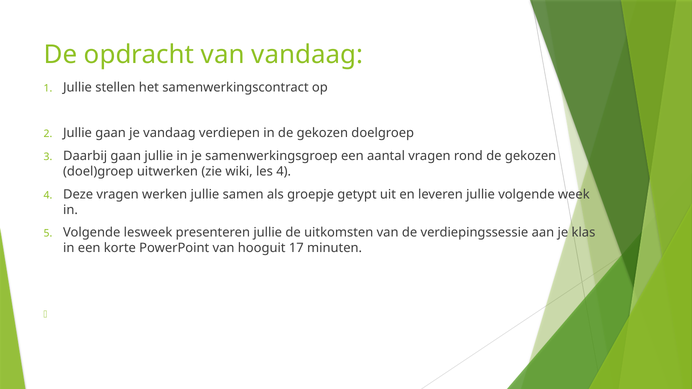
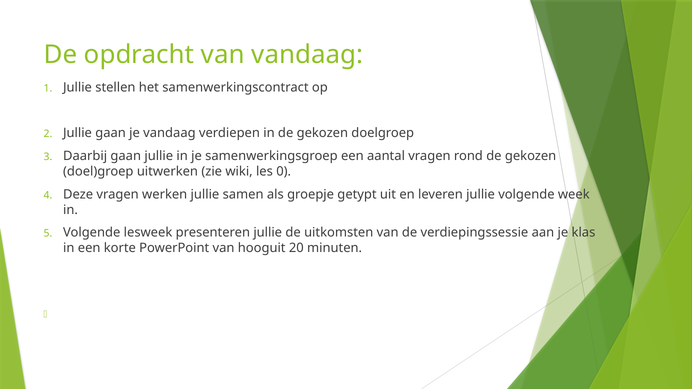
les 4: 4 -> 0
17: 17 -> 20
